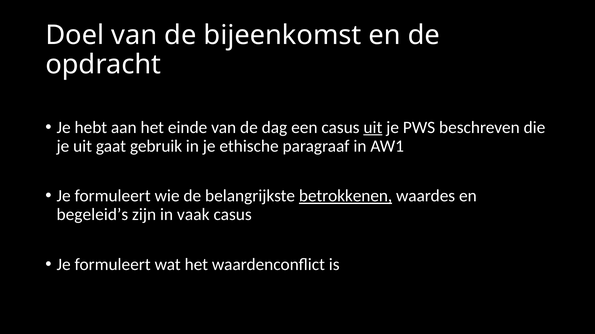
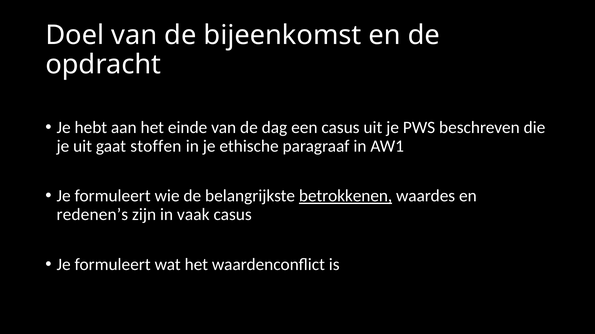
uit at (373, 128) underline: present -> none
gebruik: gebruik -> stoffen
begeleid’s: begeleid’s -> redenen’s
